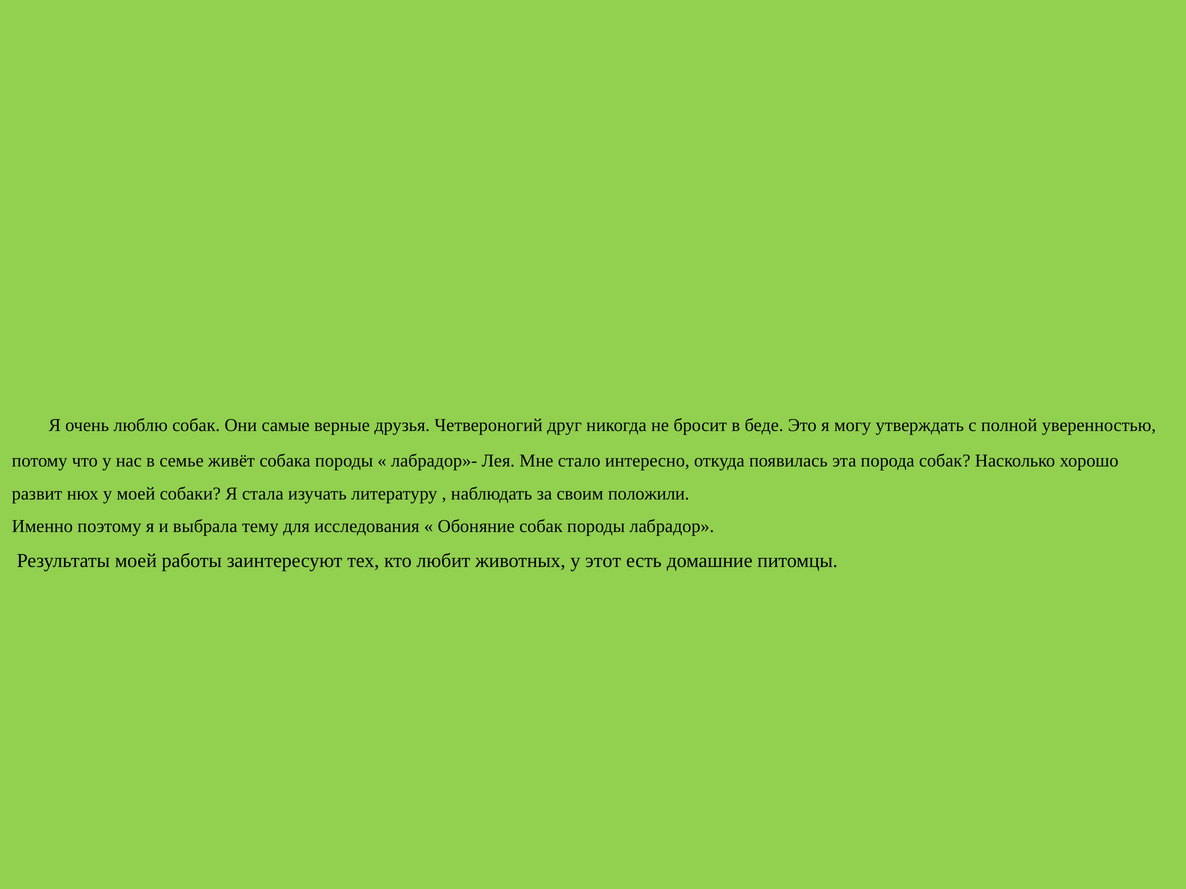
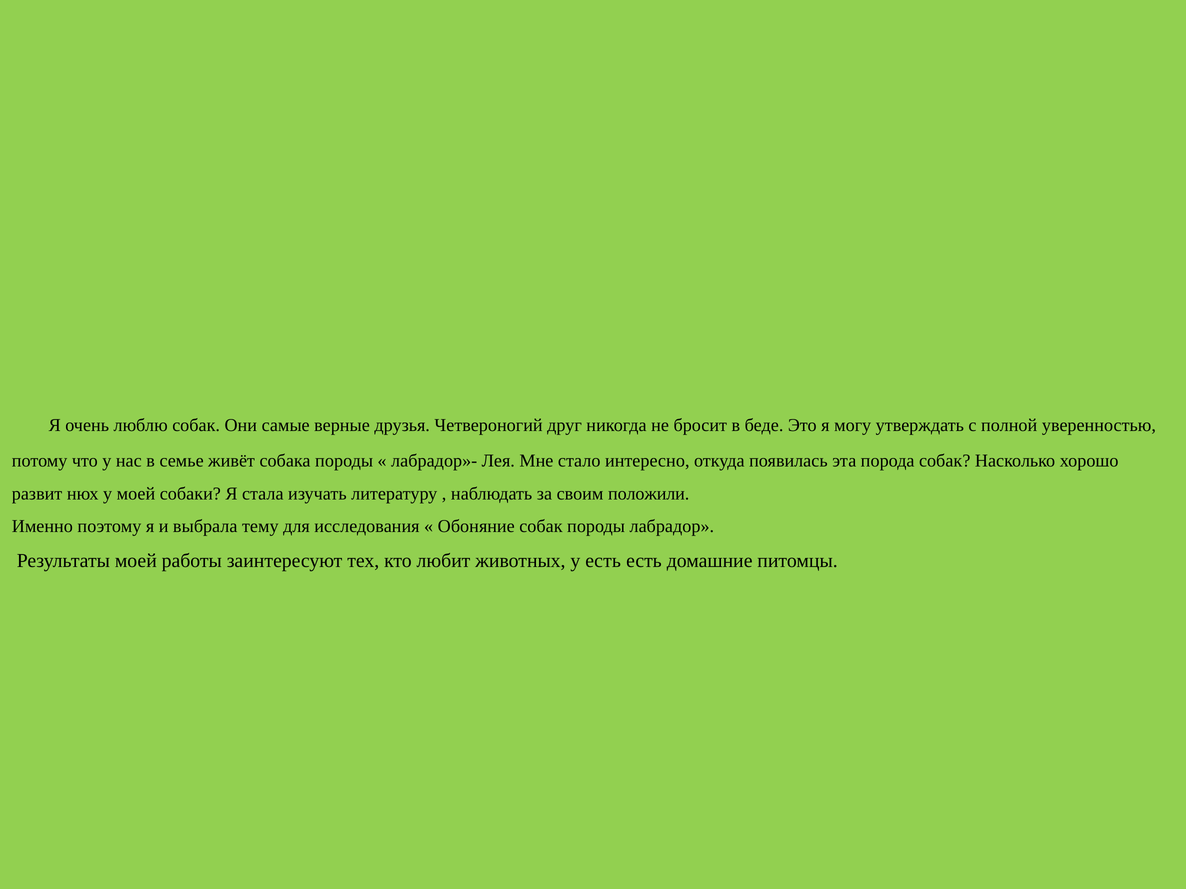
у этот: этот -> есть
